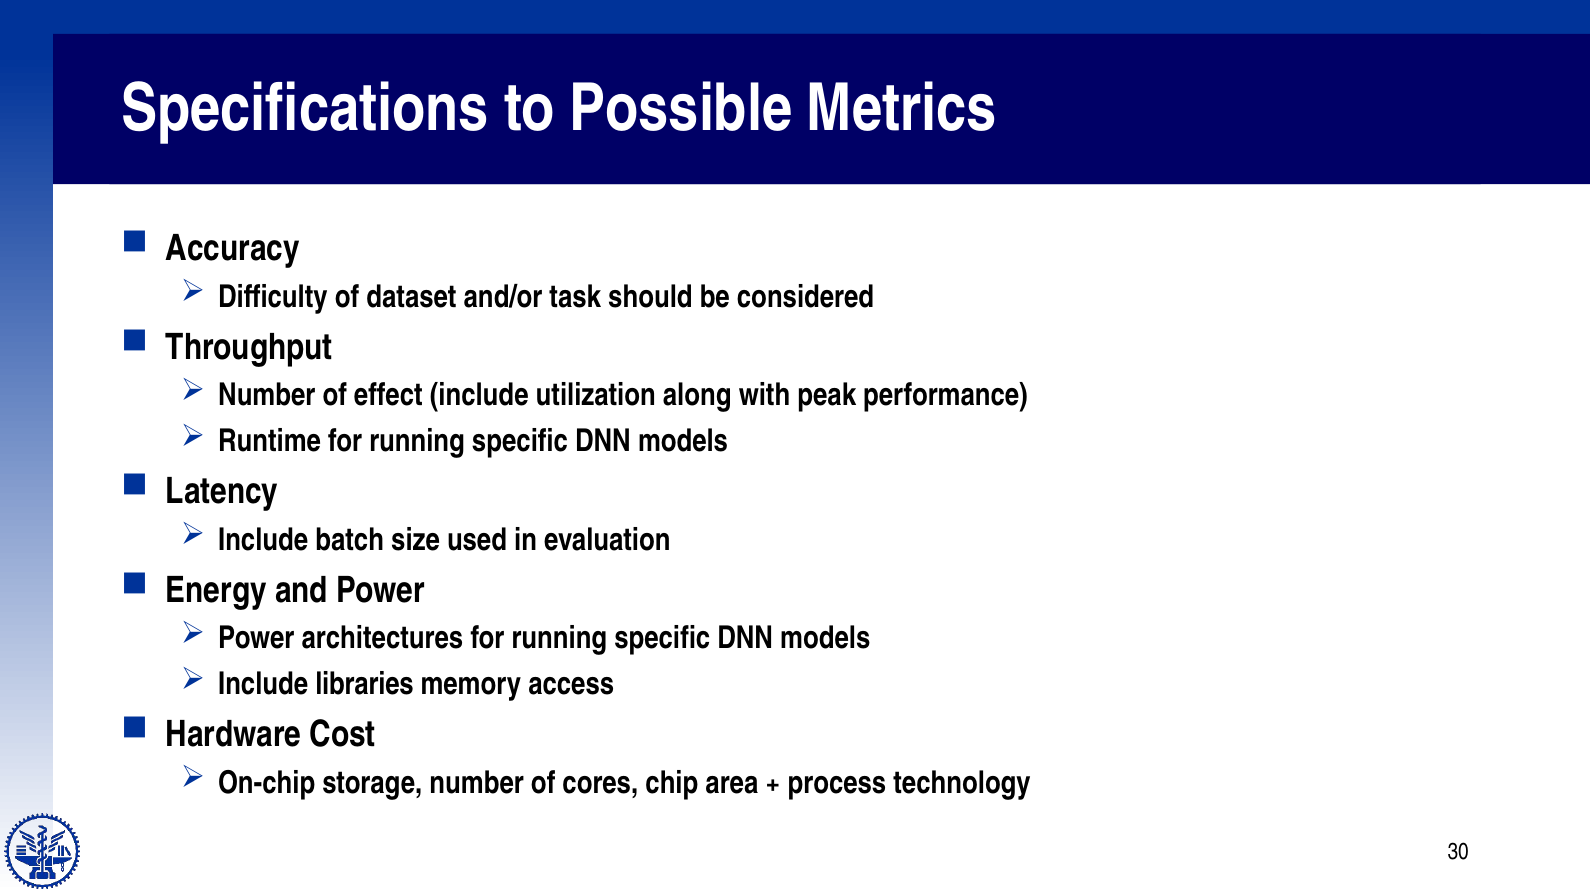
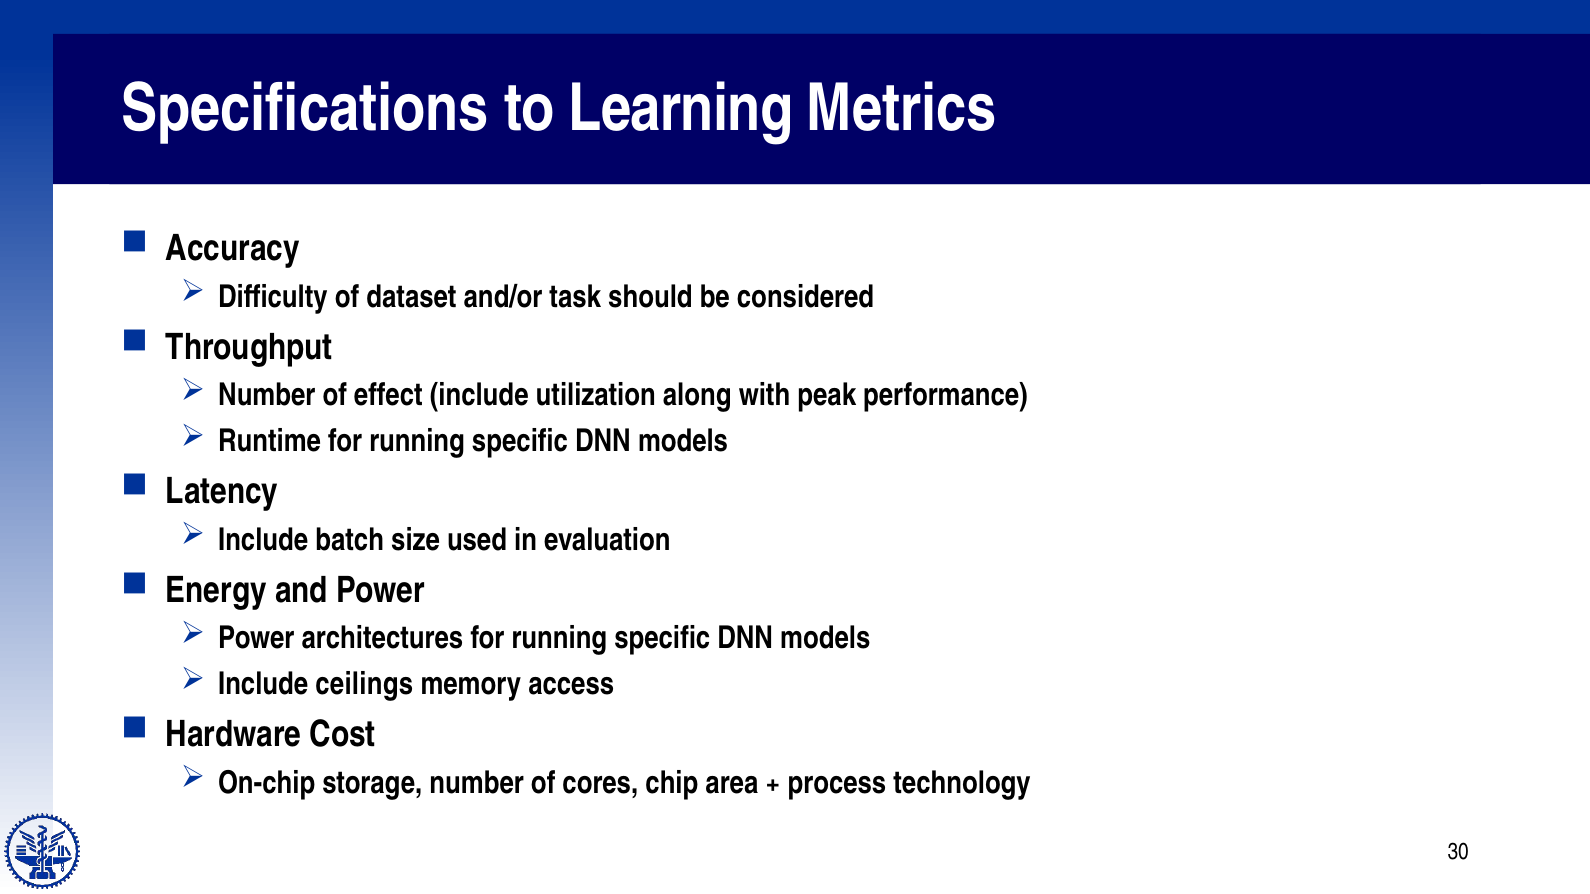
Possible: Possible -> Learning
libraries: libraries -> ceilings
